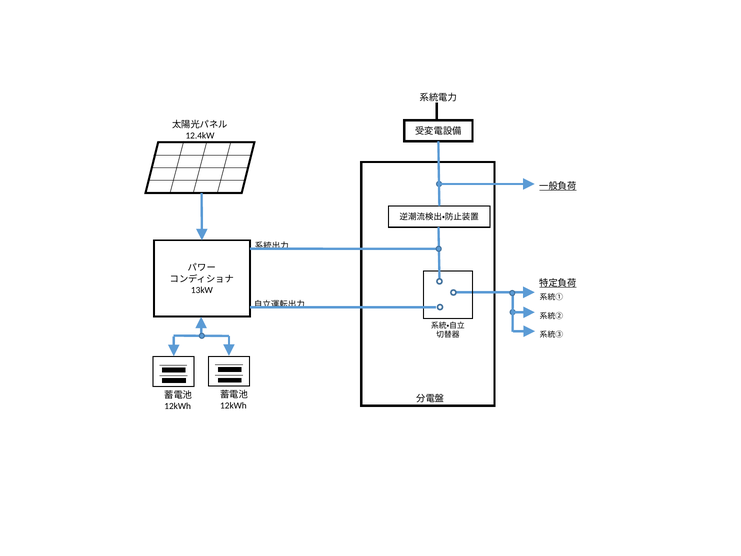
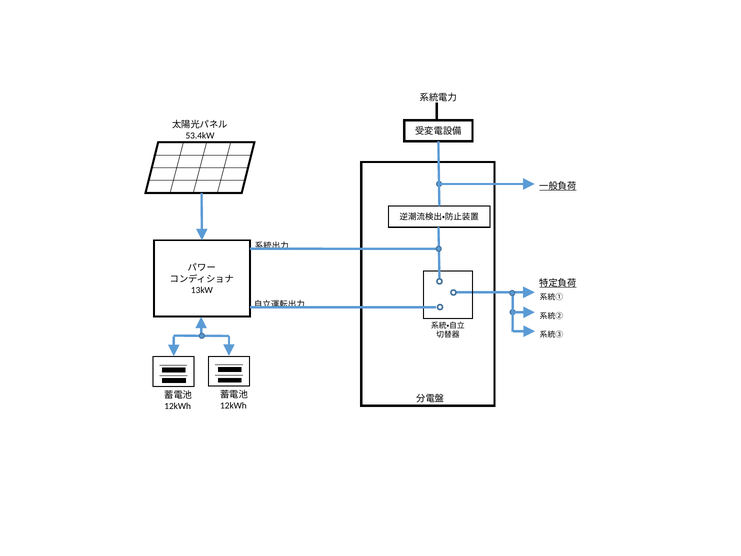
12.4kW: 12.4kW -> 53.4kW
